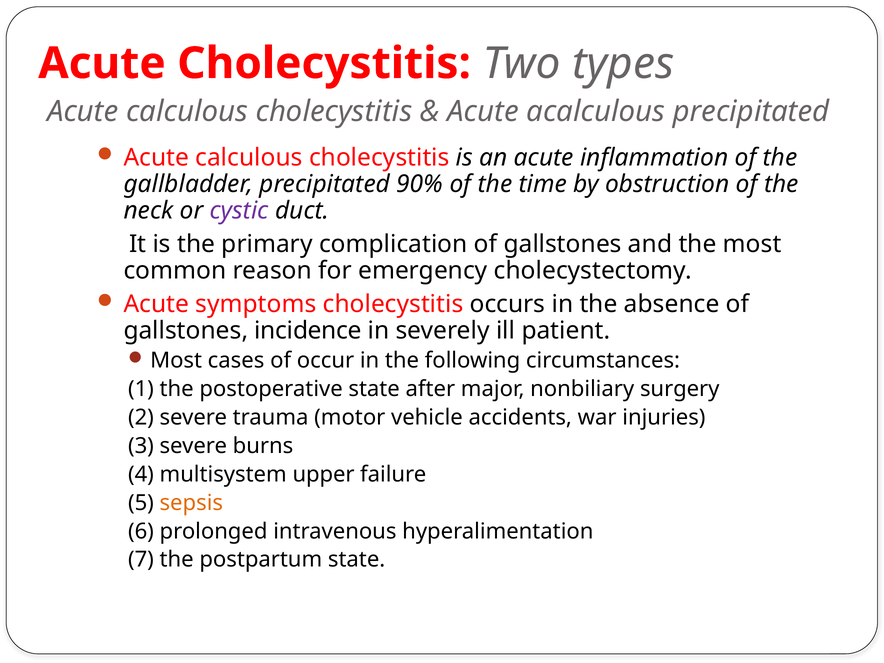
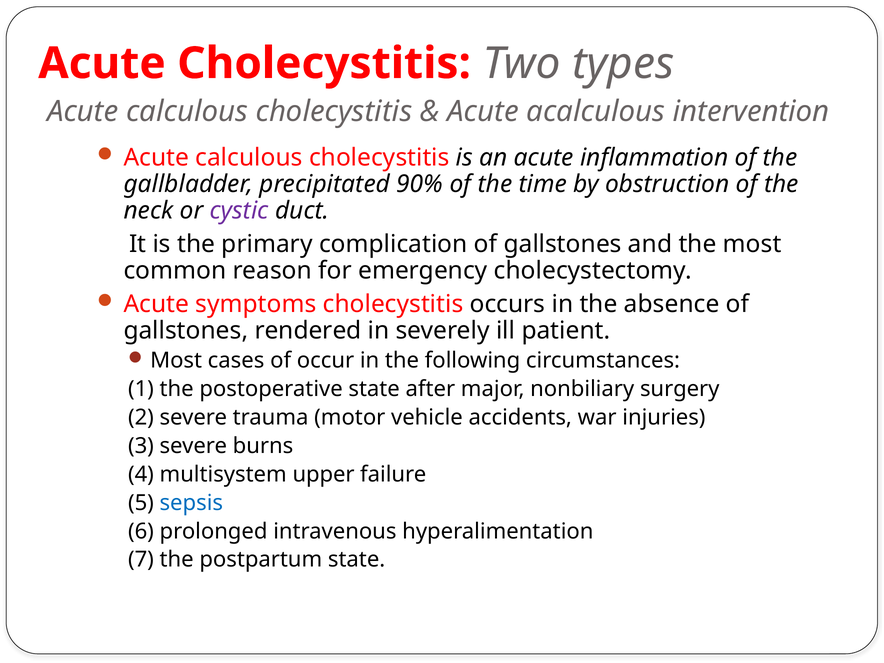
acalculous precipitated: precipitated -> intervention
incidence: incidence -> rendered
sepsis colour: orange -> blue
